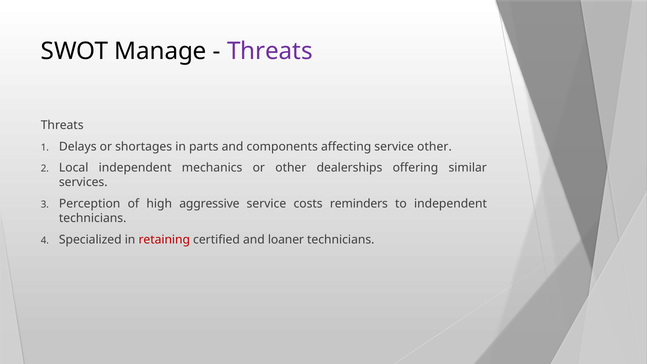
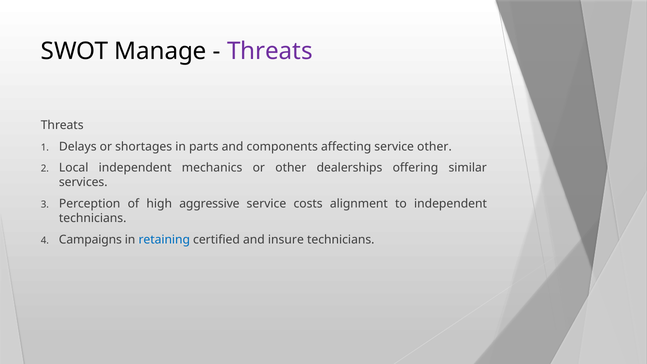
reminders: reminders -> alignment
Specialized: Specialized -> Campaigns
retaining colour: red -> blue
loaner: loaner -> insure
